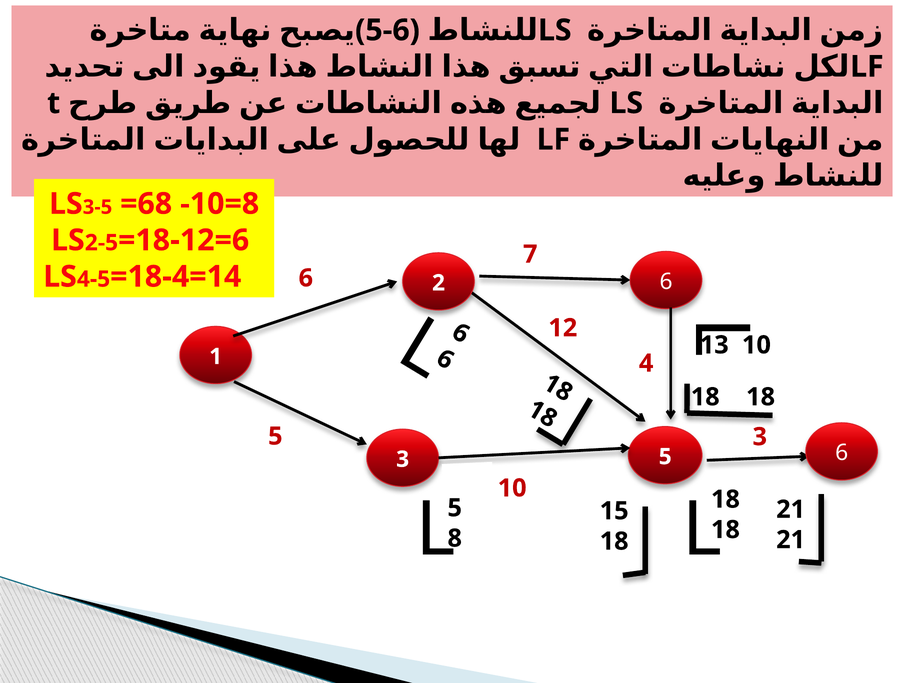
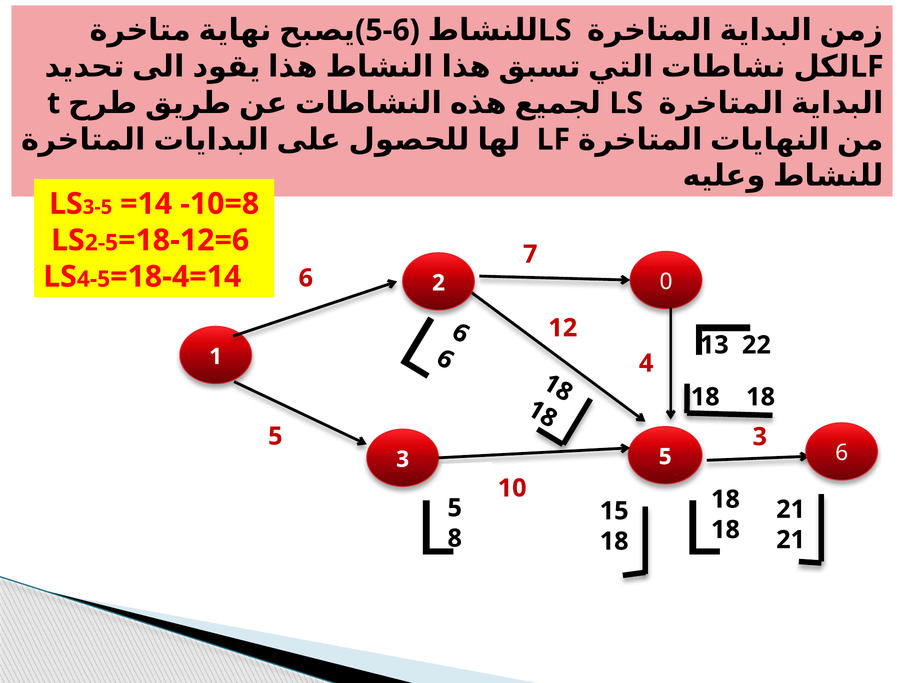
=68: =68 -> =14
2 6: 6 -> 0
10 at (756, 345): 10 -> 22
